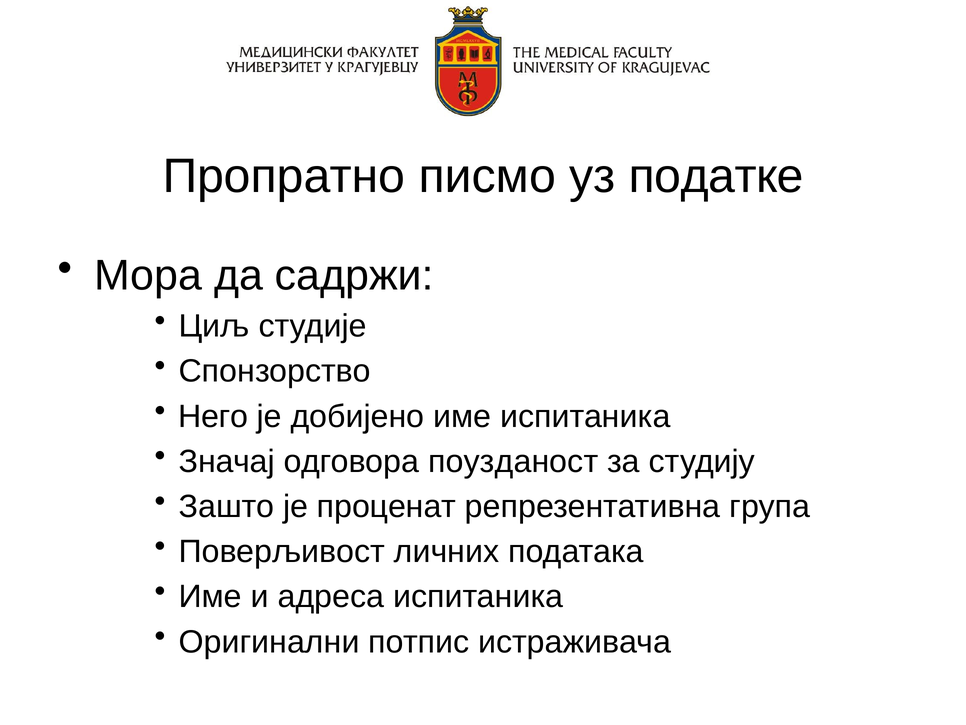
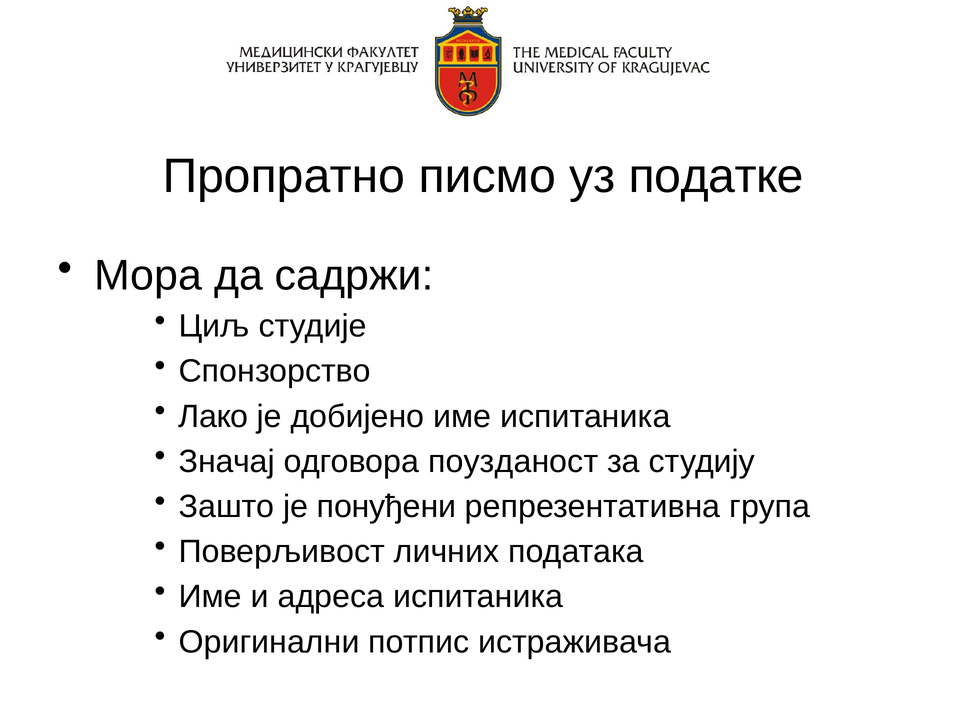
Него: Него -> Лако
проценат: проценат -> понуђени
